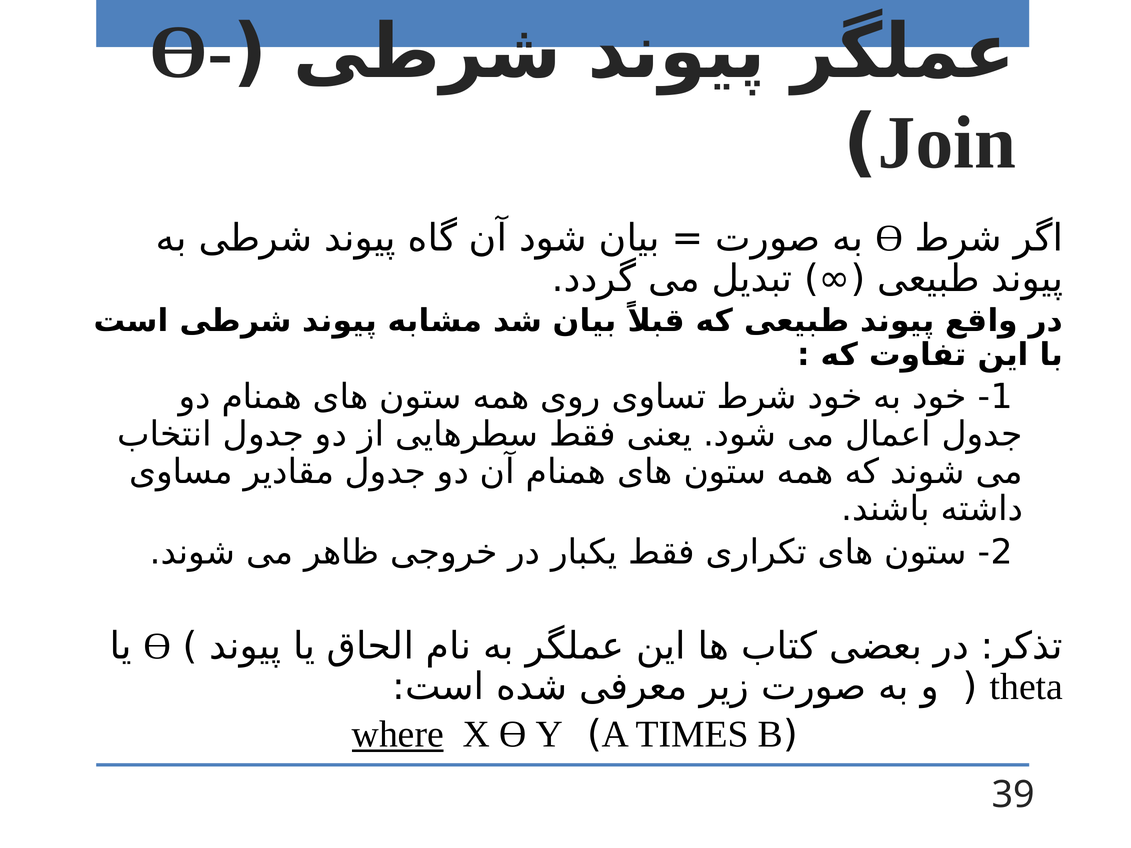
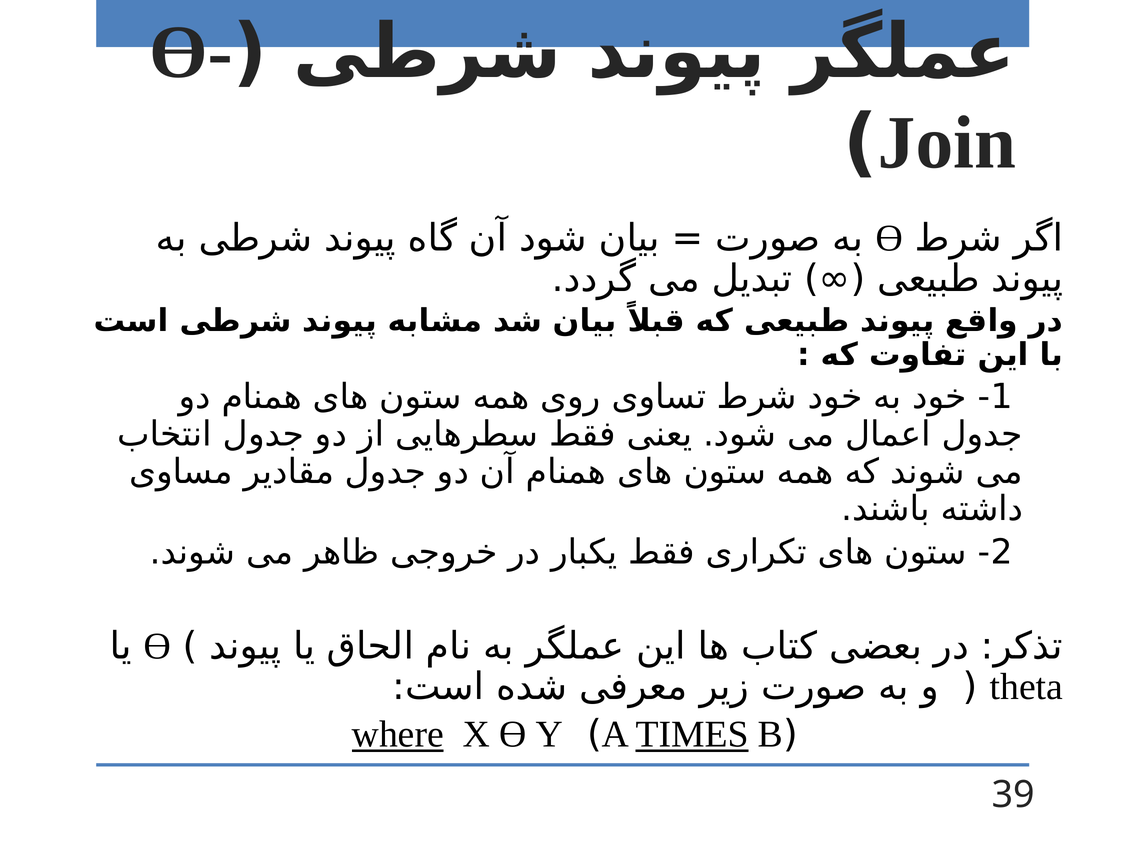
TIMES underline: none -> present
